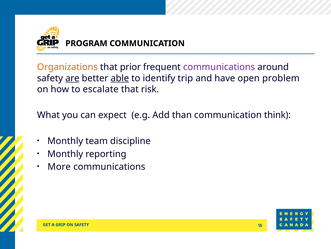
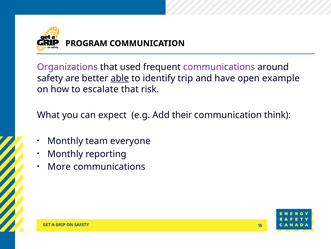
Organizations colour: orange -> purple
prior: prior -> used
are underline: present -> none
problem: problem -> example
than: than -> their
discipline: discipline -> everyone
